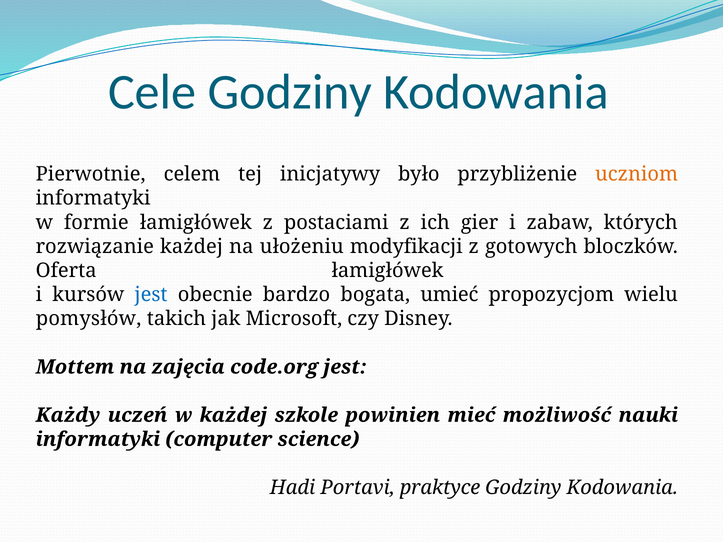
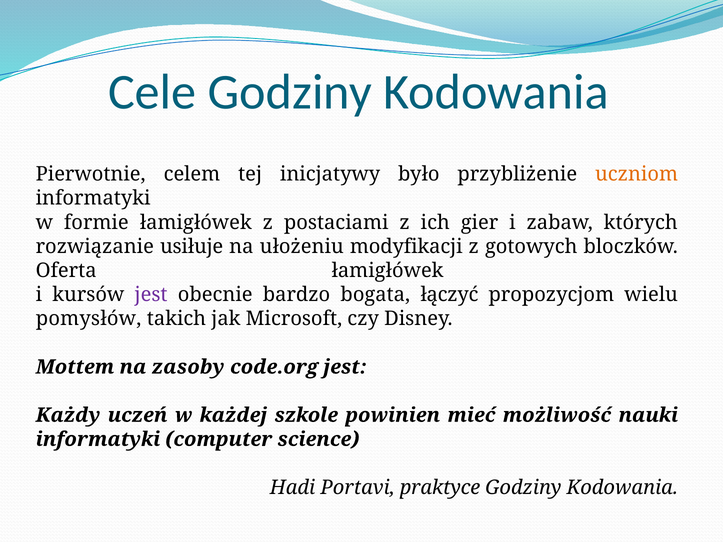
rozwiązanie każdej: każdej -> usiłuje
jest at (151, 295) colour: blue -> purple
umieć: umieć -> łączyć
zajęcia: zajęcia -> zasoby
